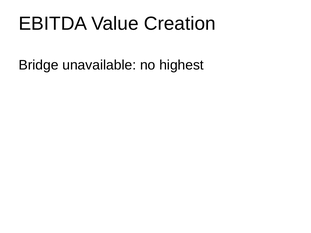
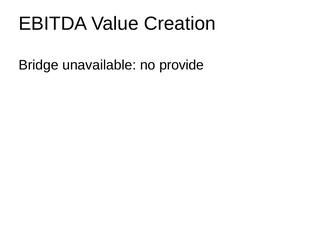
highest: highest -> provide
